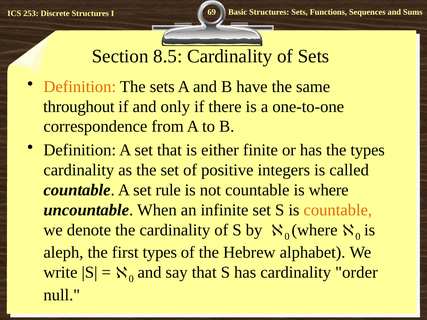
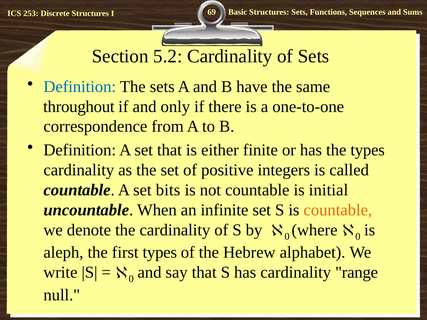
8.5: 8.5 -> 5.2
Definition at (80, 87) colour: orange -> blue
rule: rule -> bits
is where: where -> initial
order: order -> range
